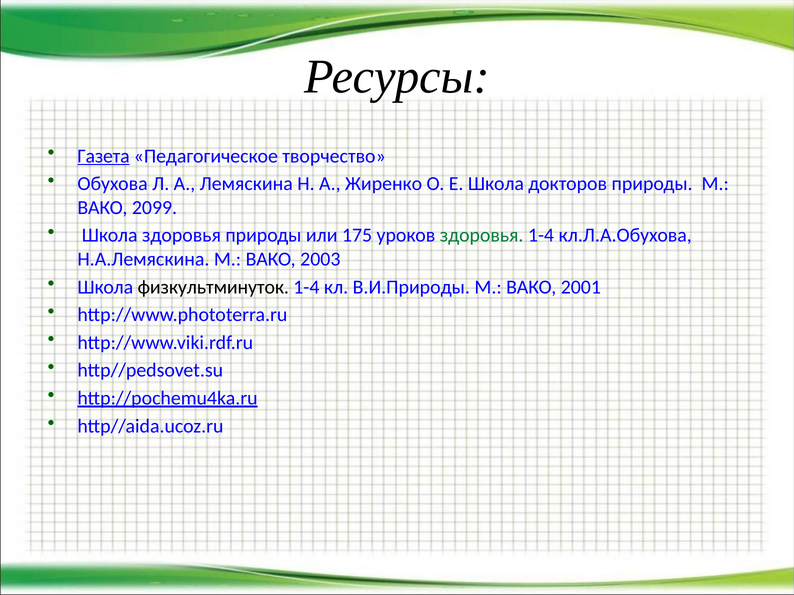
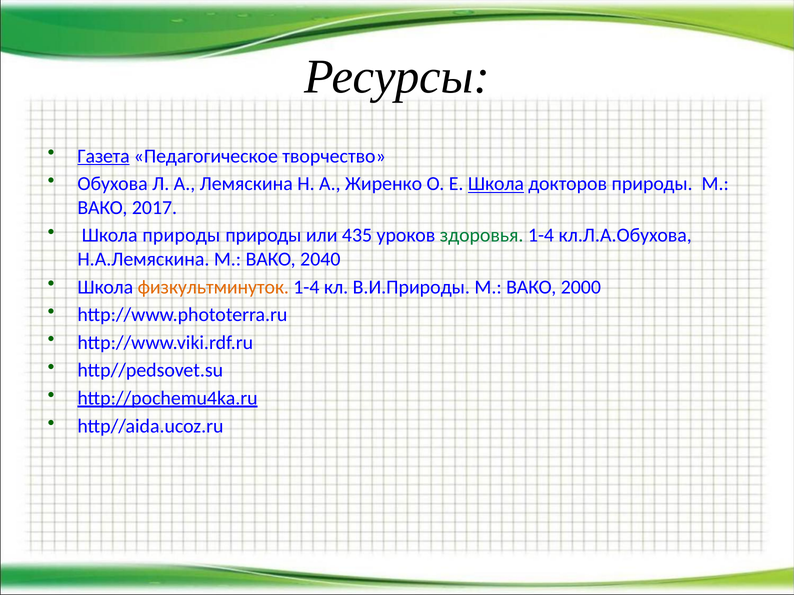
Школа at (496, 184) underline: none -> present
2099: 2099 -> 2017
Школа здоровья: здоровья -> природы
175: 175 -> 435
2003: 2003 -> 2040
физкультминуток colour: black -> orange
2001: 2001 -> 2000
